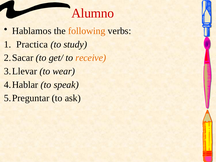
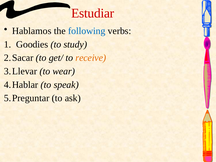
Alumno: Alumno -> Estudiar
following colour: orange -> blue
Practica: Practica -> Goodies
